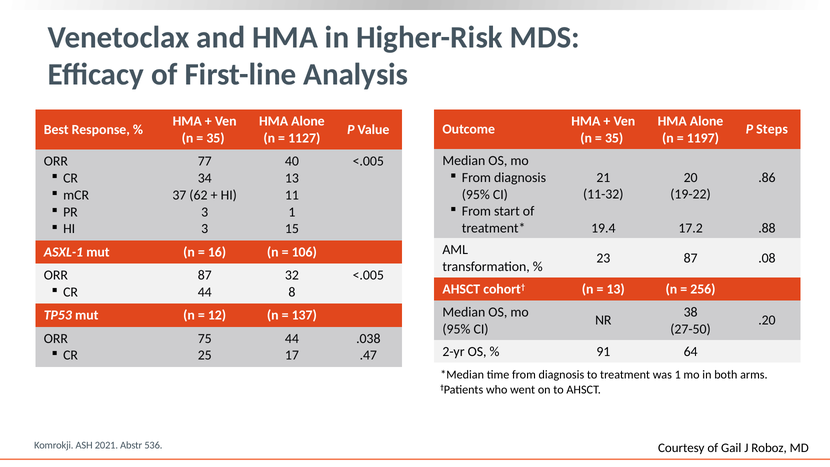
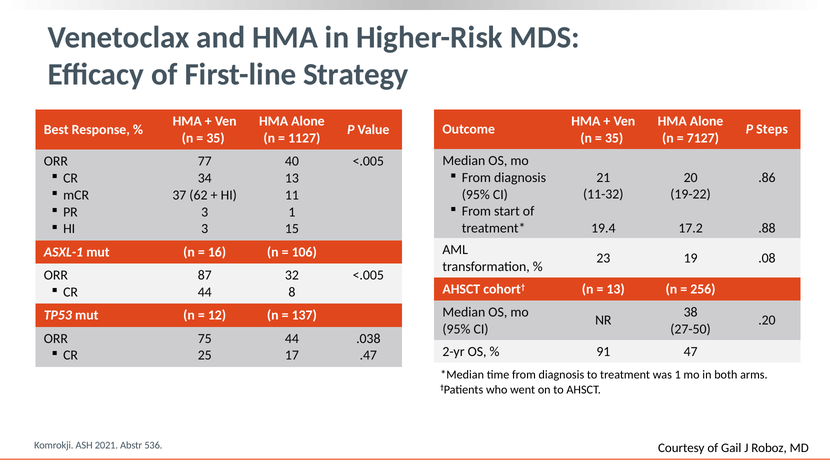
Analysis: Analysis -> Strategy
1197: 1197 -> 7127
23 87: 87 -> 19
64: 64 -> 47
